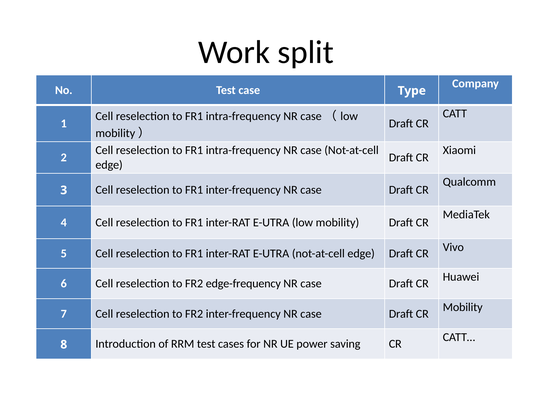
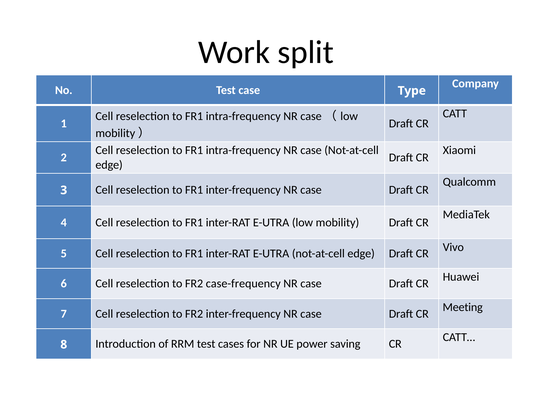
edge-frequency: edge-frequency -> case-frequency
Mobility at (463, 307): Mobility -> Meeting
